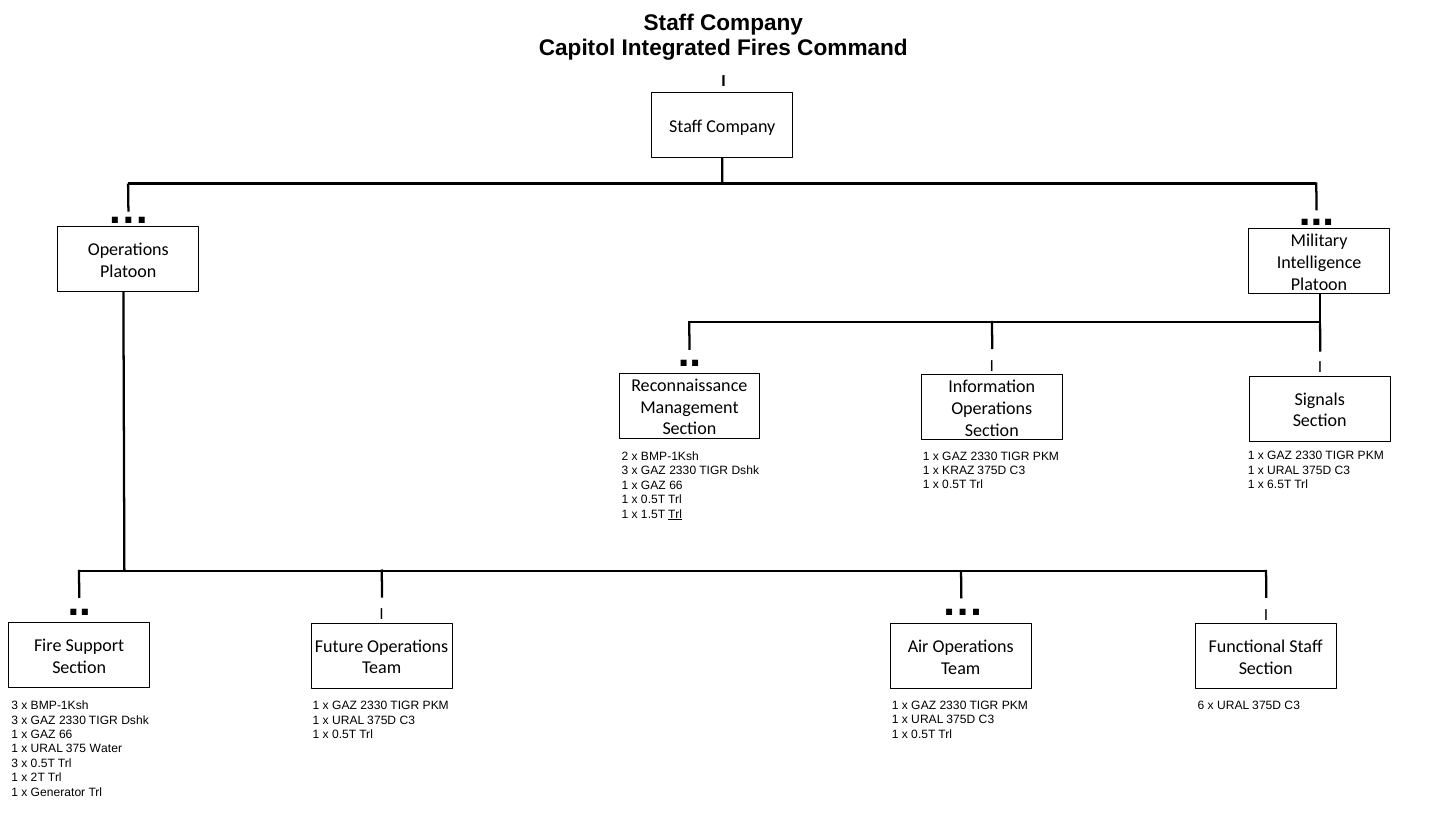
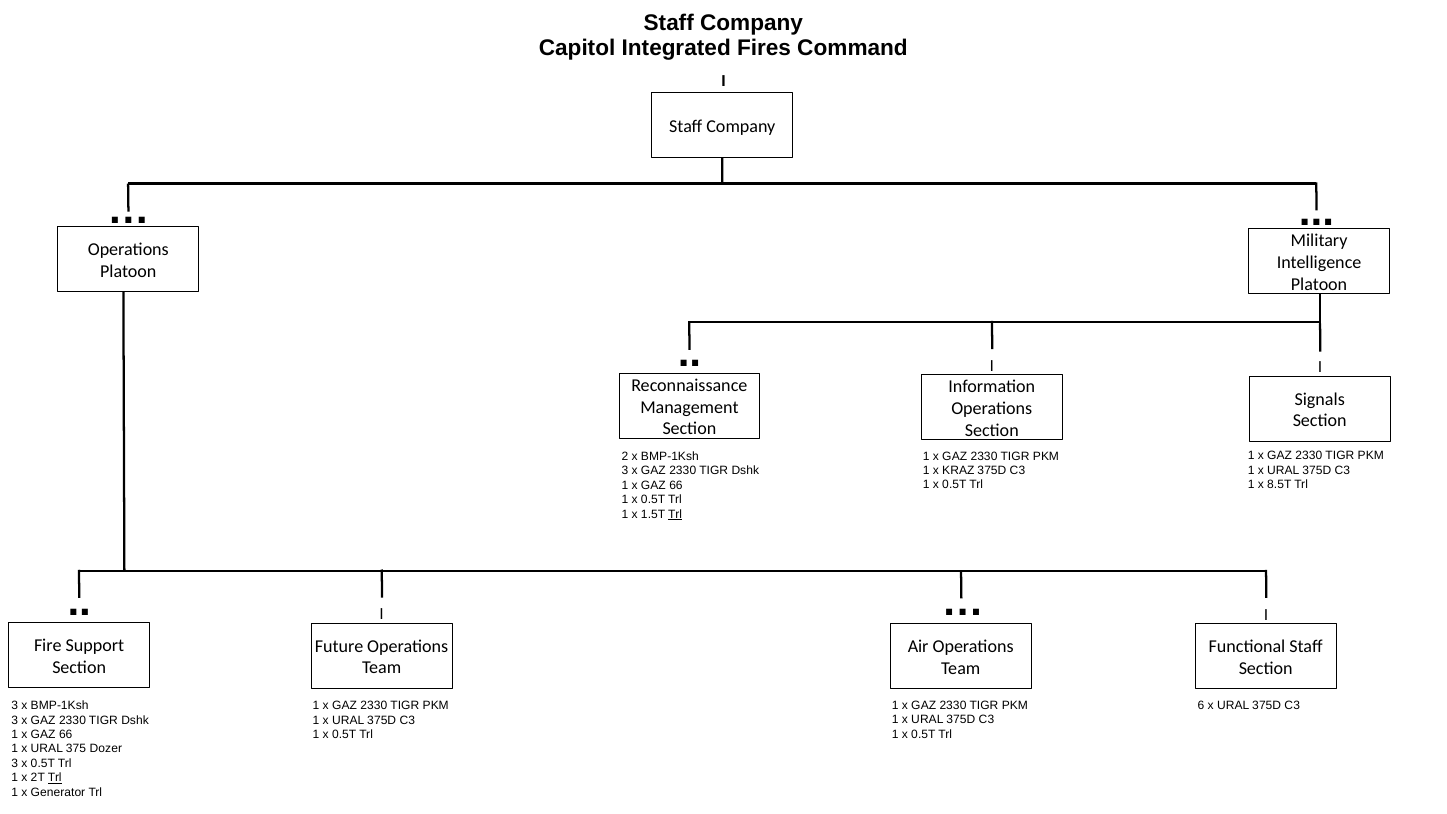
6.5T: 6.5T -> 8.5T
Water: Water -> Dozer
Trl at (55, 778) underline: none -> present
